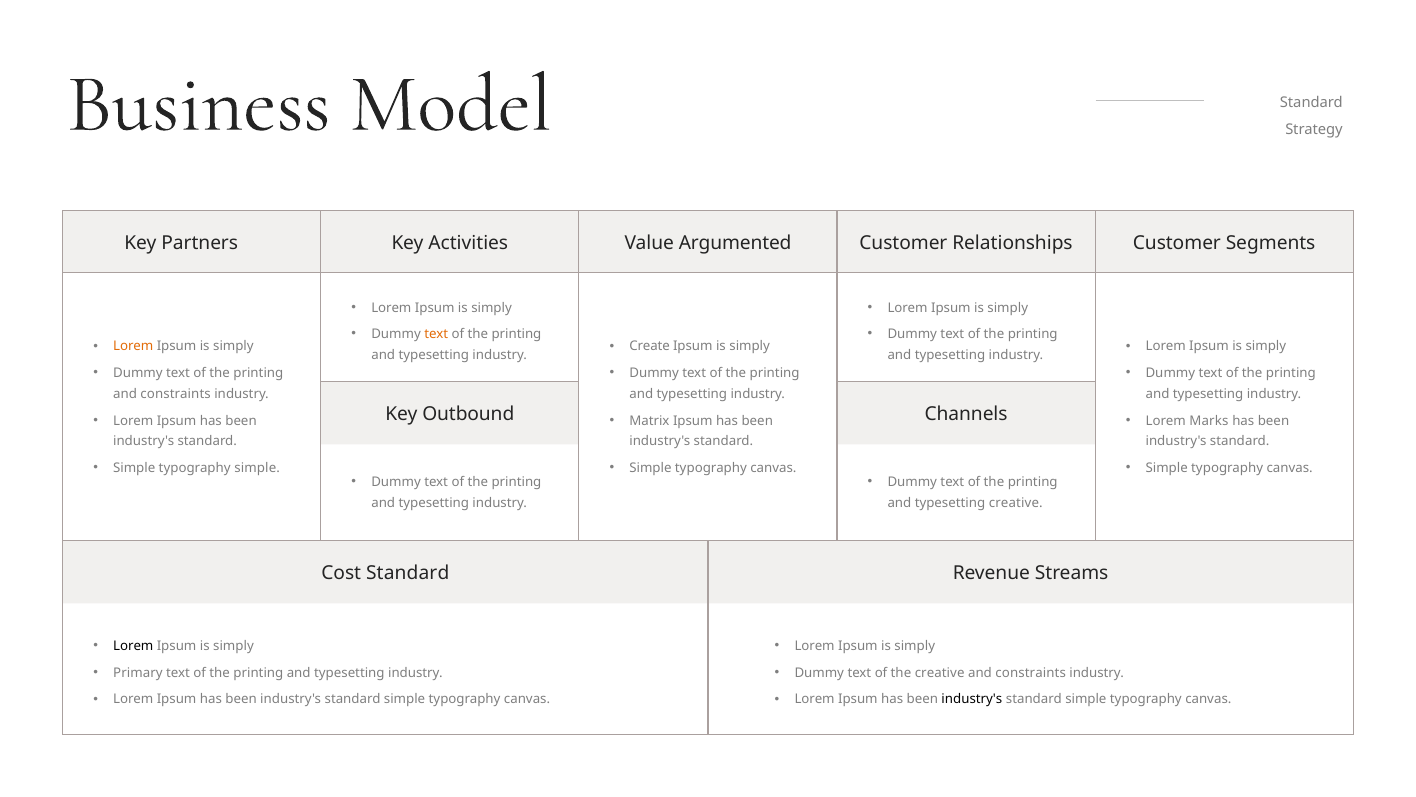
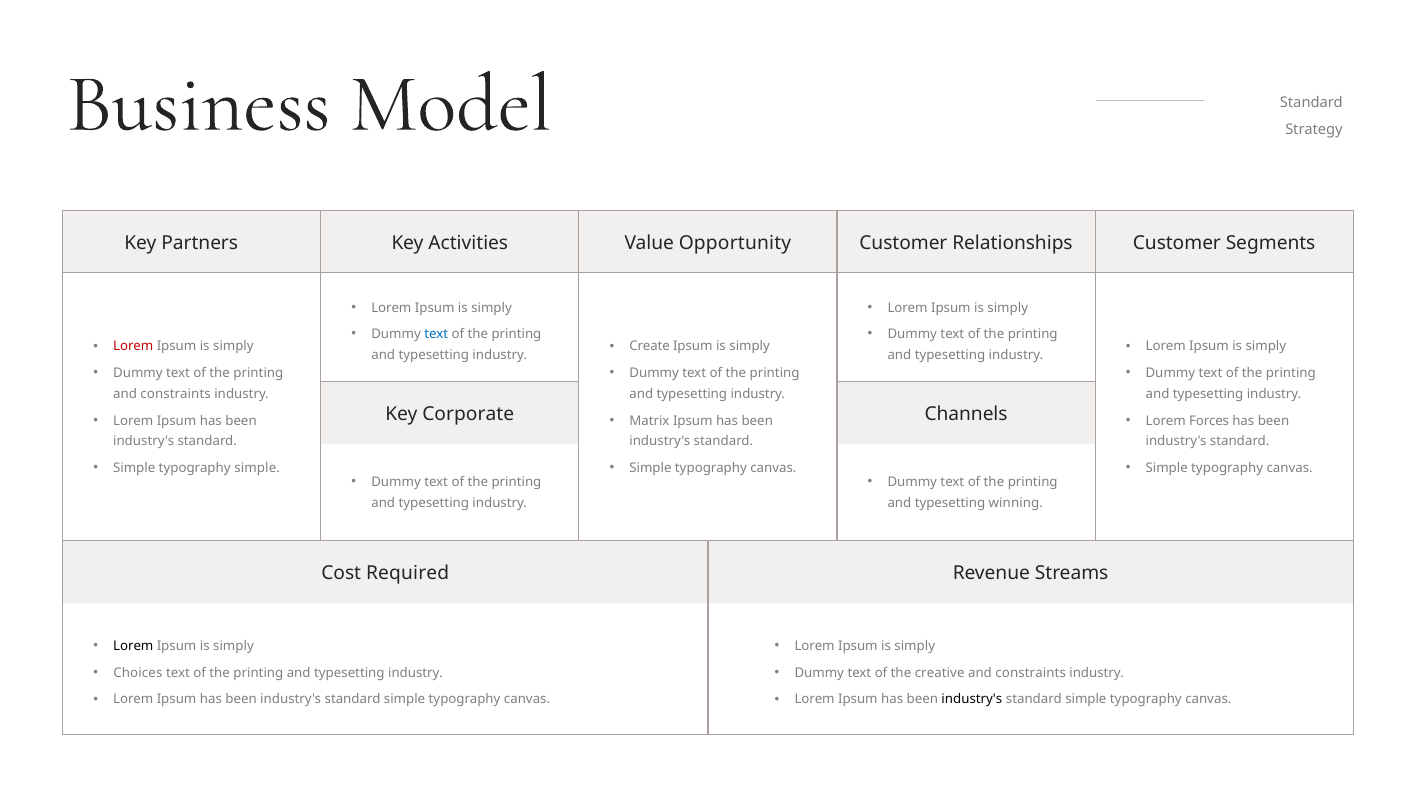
Argumented: Argumented -> Opportunity
text at (436, 334) colour: orange -> blue
Lorem at (133, 346) colour: orange -> red
Outbound: Outbound -> Corporate
Marks: Marks -> Forces
typesetting creative: creative -> winning
Cost Standard: Standard -> Required
Primary: Primary -> Choices
